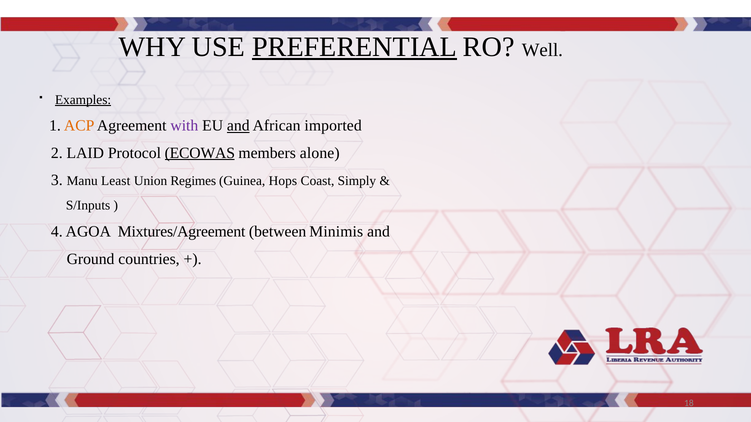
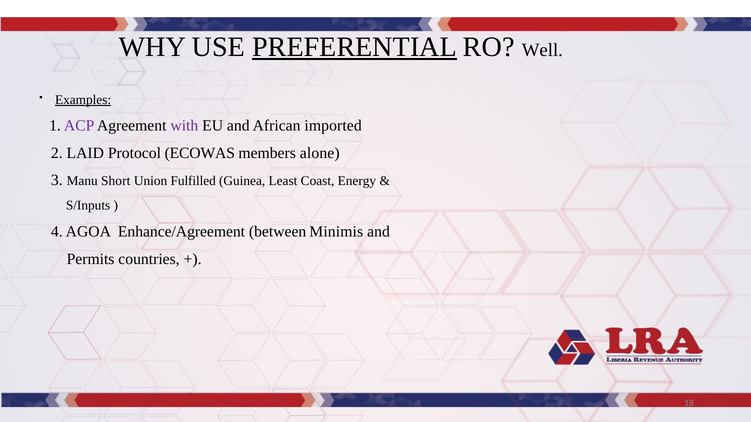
ACP colour: orange -> purple
and at (238, 126) underline: present -> none
ECOWAS underline: present -> none
Least: Least -> Short
Regimes: Regimes -> Fulfilled
Hops: Hops -> Least
Simply: Simply -> Energy
Mixtures/Agreement: Mixtures/Agreement -> Enhance/Agreement
Ground: Ground -> Permits
